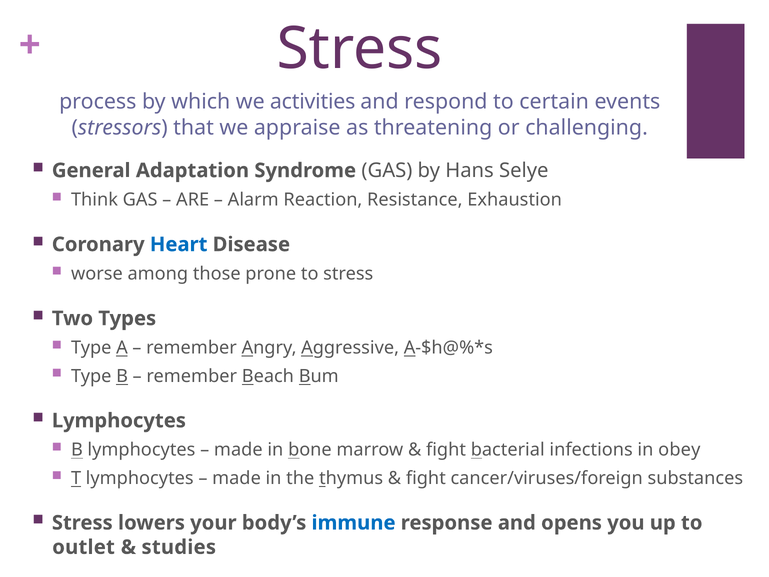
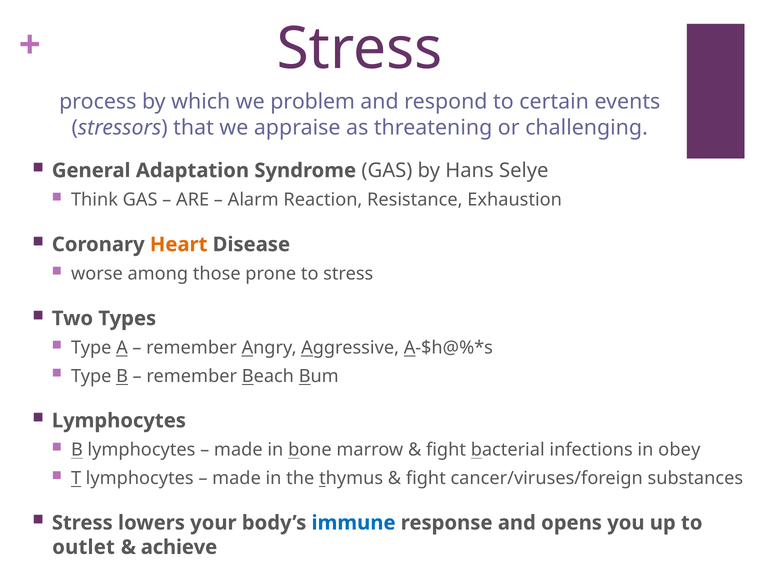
activities: activities -> problem
Heart colour: blue -> orange
studies: studies -> achieve
